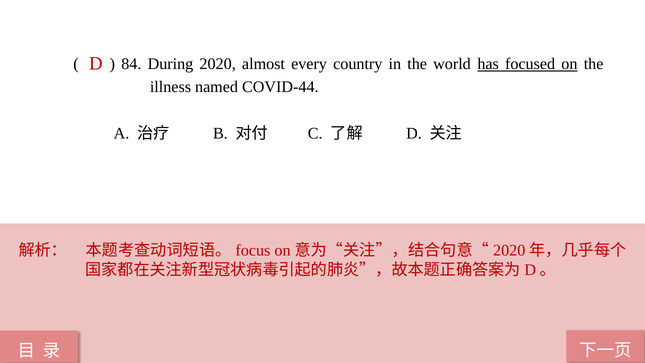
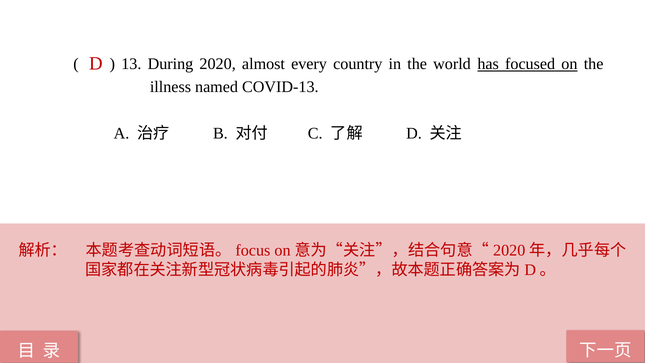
84: 84 -> 13
COVID-44: COVID-44 -> COVID-13
